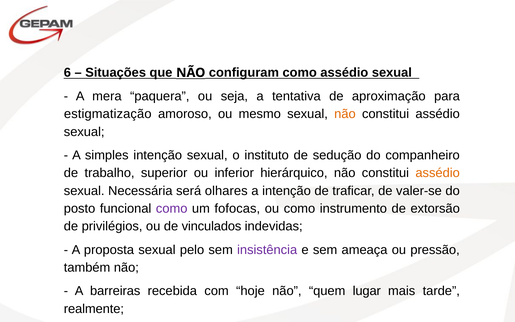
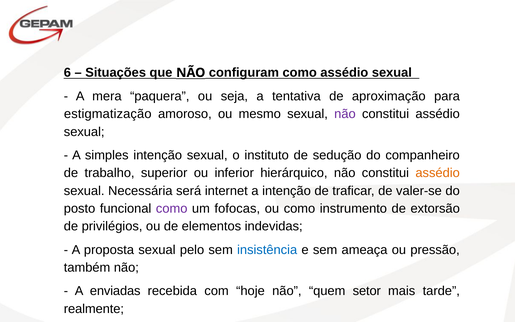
não at (345, 114) colour: orange -> purple
olhares: olhares -> internet
vinculados: vinculados -> elementos
insistência colour: purple -> blue
barreiras: barreiras -> enviadas
lugar: lugar -> setor
